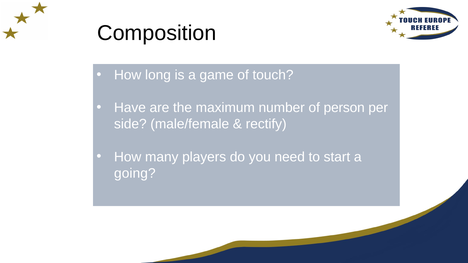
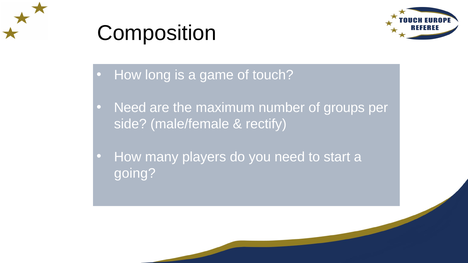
Have at (130, 108): Have -> Need
person: person -> groups
